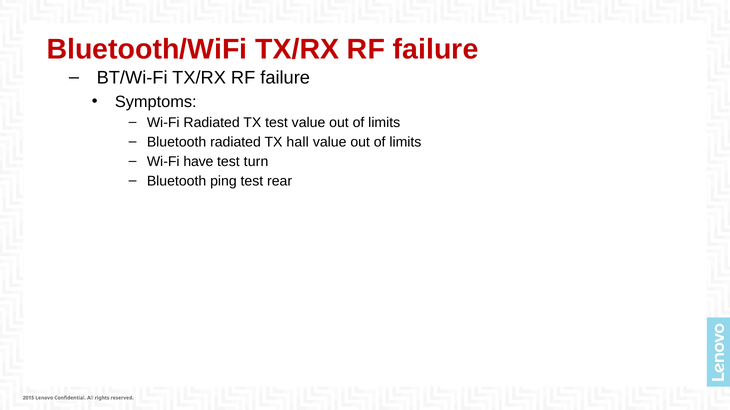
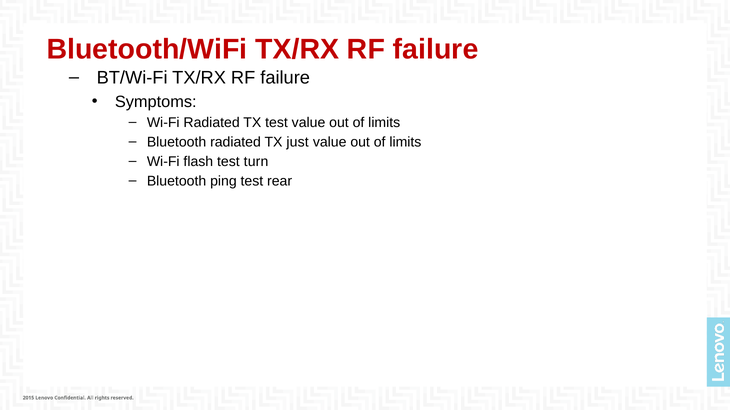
hall: hall -> just
have: have -> flash
